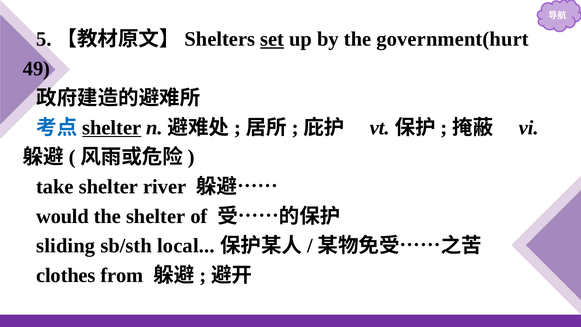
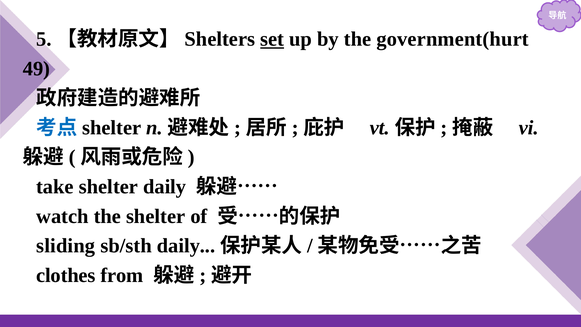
shelter at (112, 128) underline: present -> none
shelter river: river -> daily
would: would -> watch
sb/sth local: local -> daily
